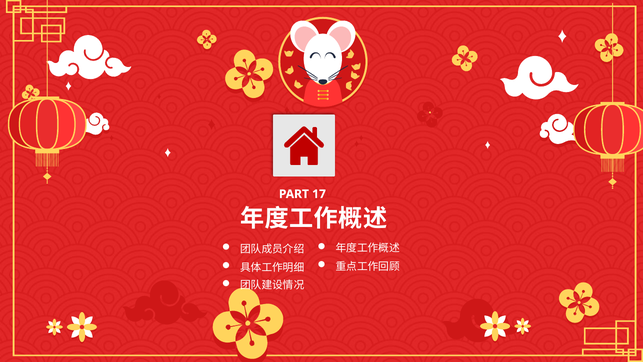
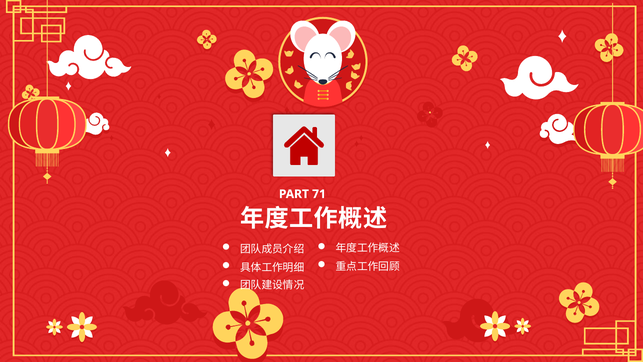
17: 17 -> 71
